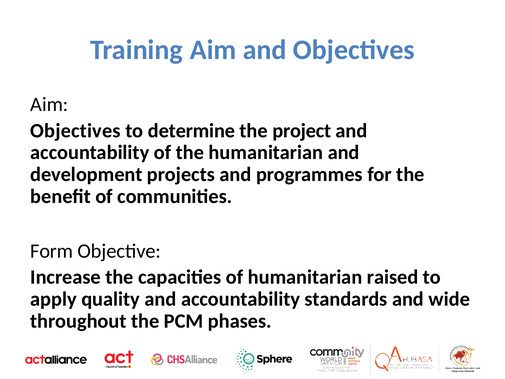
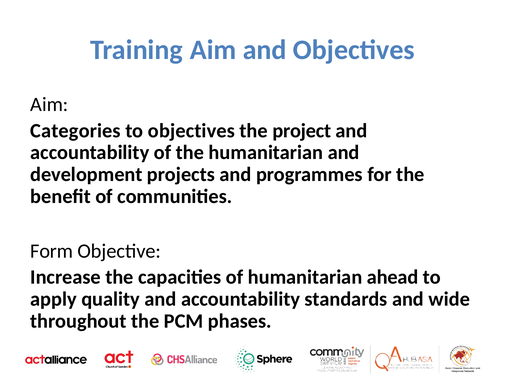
Objectives at (75, 131): Objectives -> Categories
to determine: determine -> objectives
raised: raised -> ahead
